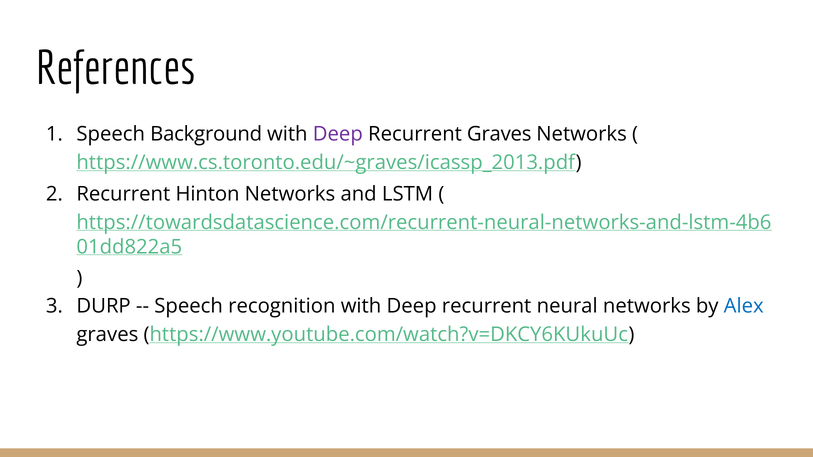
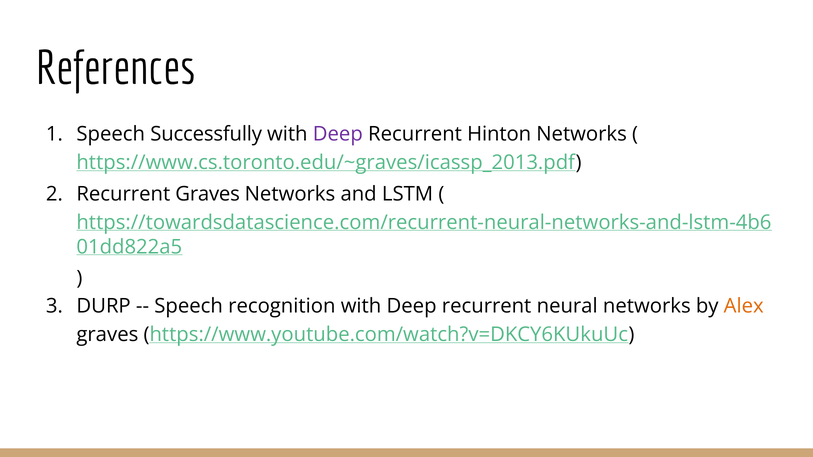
Background: Background -> Successfully
Recurrent Graves: Graves -> Hinton
Recurrent Hinton: Hinton -> Graves
Alex colour: blue -> orange
